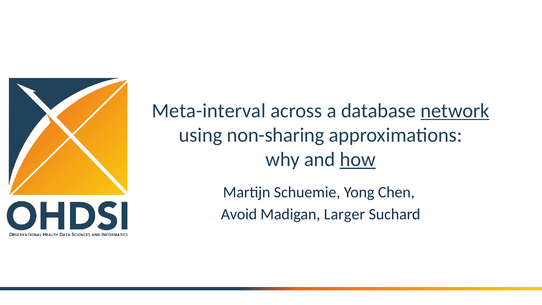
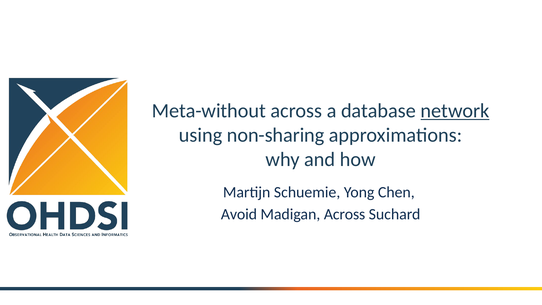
Meta-interval: Meta-interval -> Meta-without
how underline: present -> none
Madigan Larger: Larger -> Across
